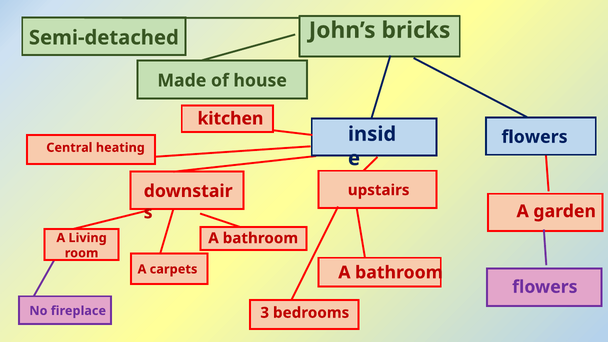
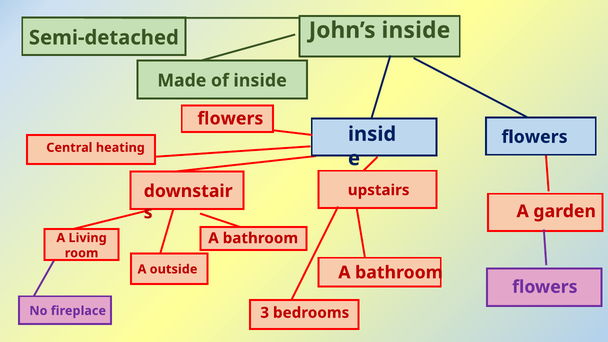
John’s bricks: bricks -> inside
of house: house -> inside
kitchen at (230, 119): kitchen -> flowers
carpets: carpets -> outside
